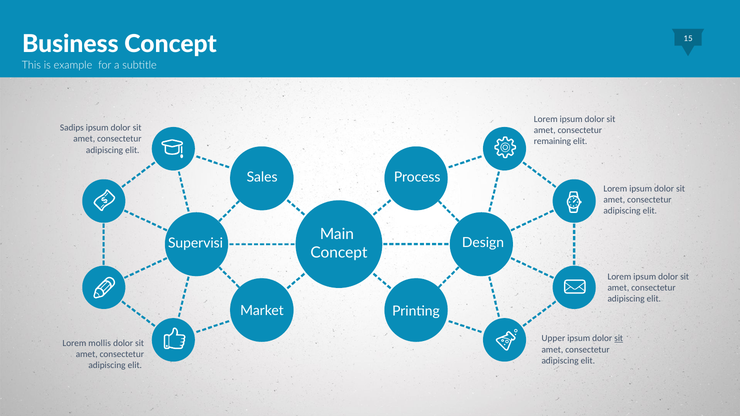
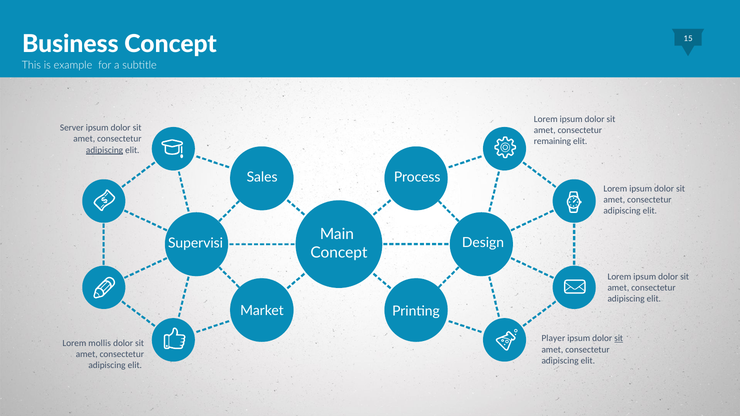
Sadips: Sadips -> Server
adipiscing at (105, 150) underline: none -> present
Upper: Upper -> Player
